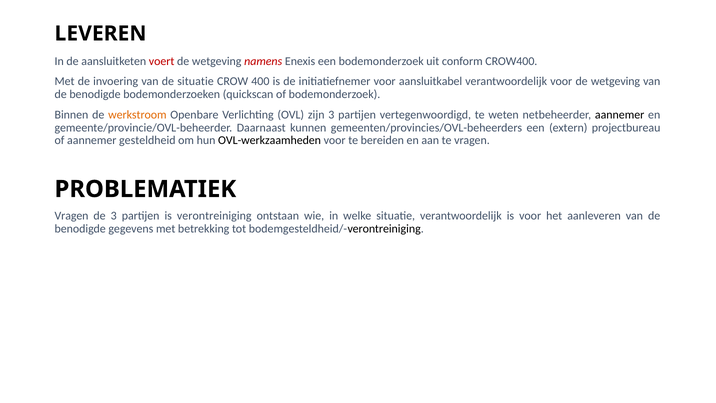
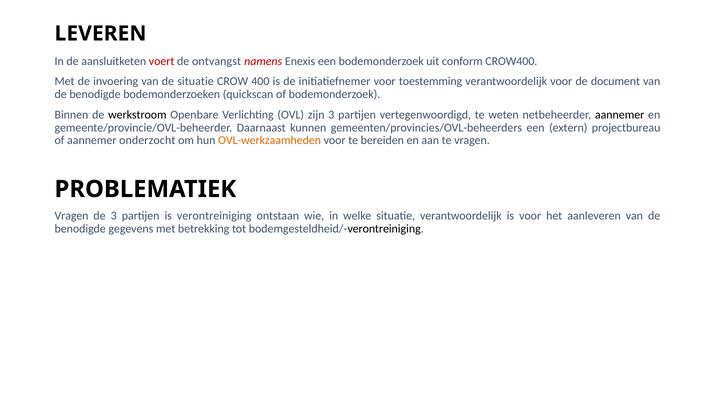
wetgeving at (217, 61): wetgeving -> ontvangst
aansluitkabel: aansluitkabel -> toestemming
voor de wetgeving: wetgeving -> document
werkstroom colour: orange -> black
gesteldheid: gesteldheid -> onderzocht
OVL-werkzaamheden colour: black -> orange
